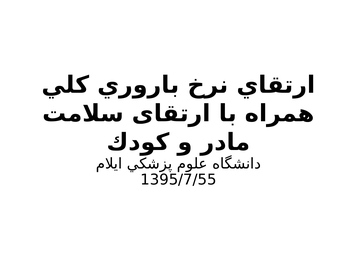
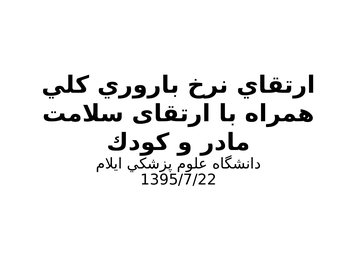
1395/7/55: 1395/7/55 -> 1395/7/22
